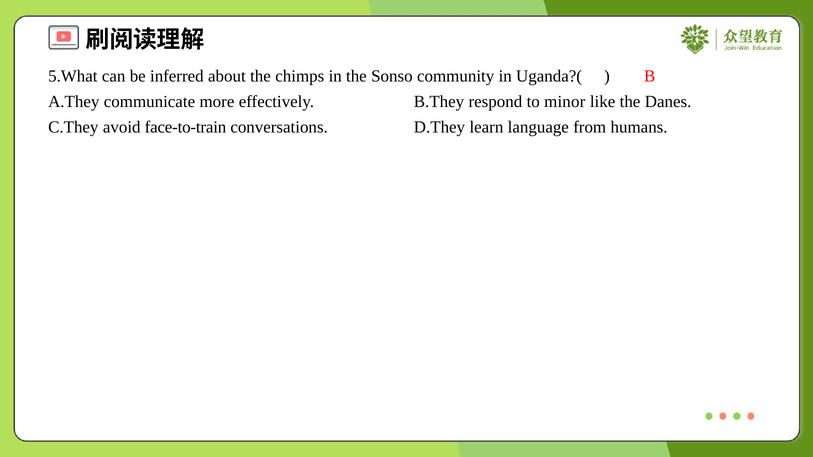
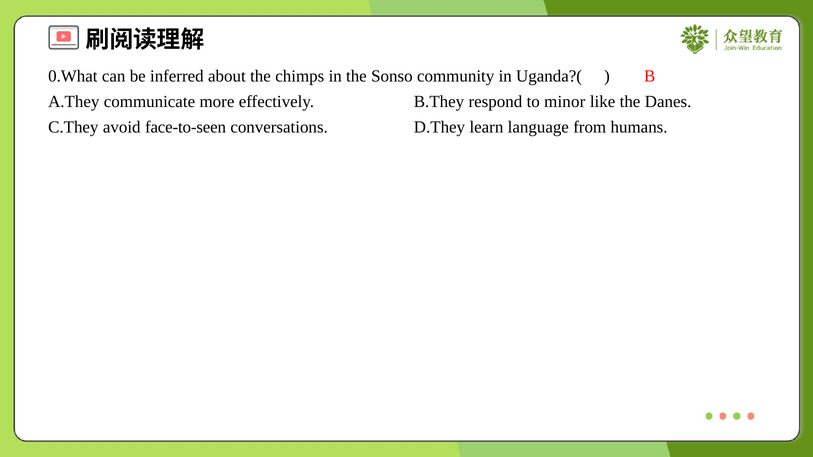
5.What: 5.What -> 0.What
face-to-train: face-to-train -> face-to-seen
